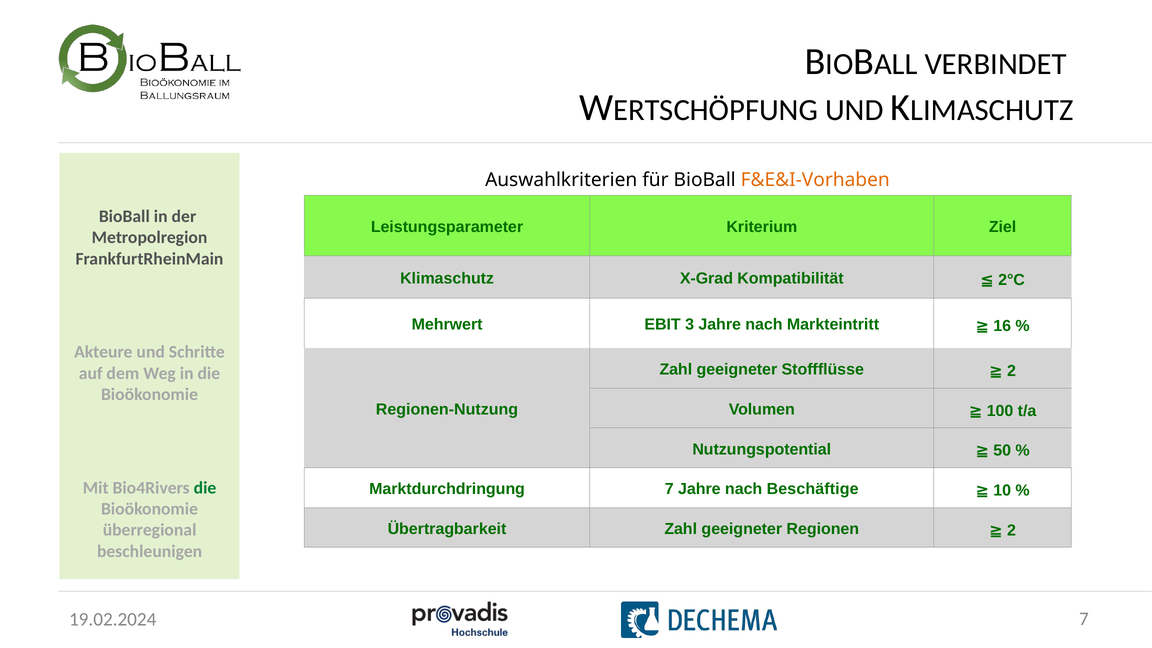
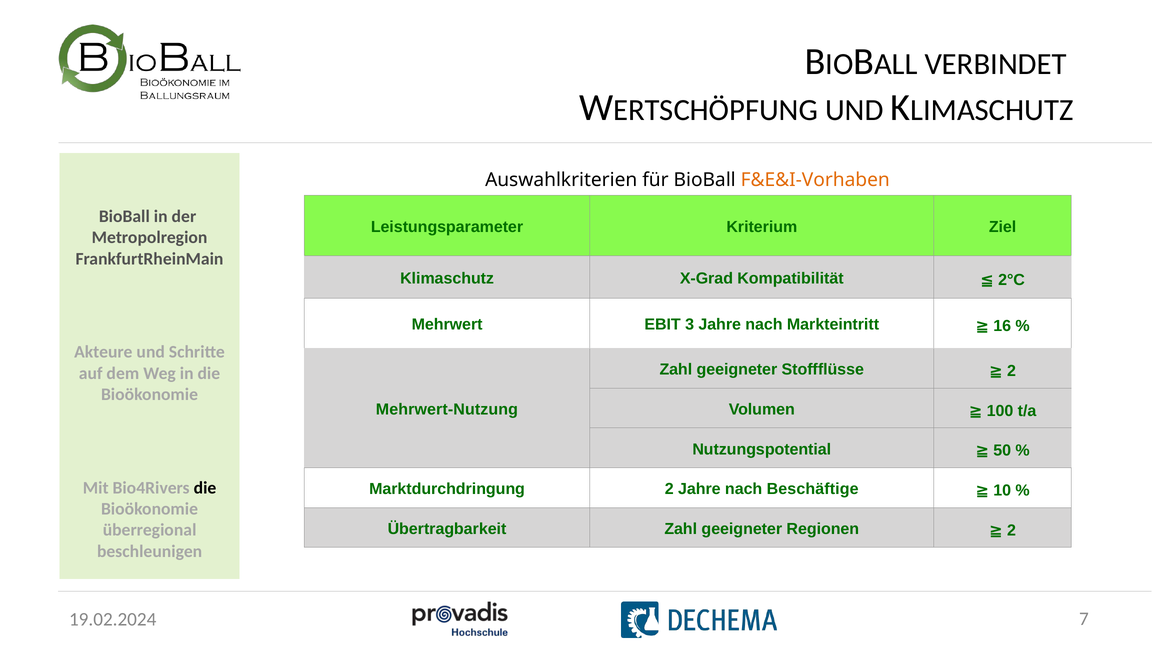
Regionen-Nutzung: Regionen-Nutzung -> Mehrwert-Nutzung
die at (205, 488) colour: green -> black
Marktdurchdringung 7: 7 -> 2
